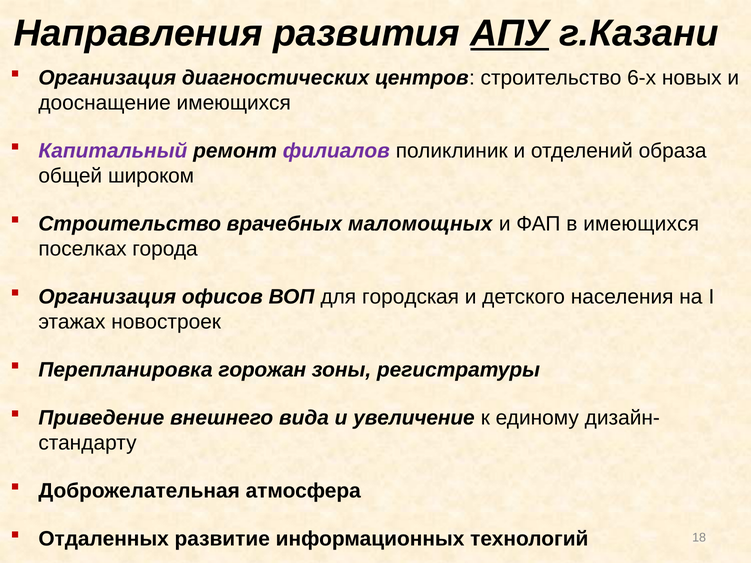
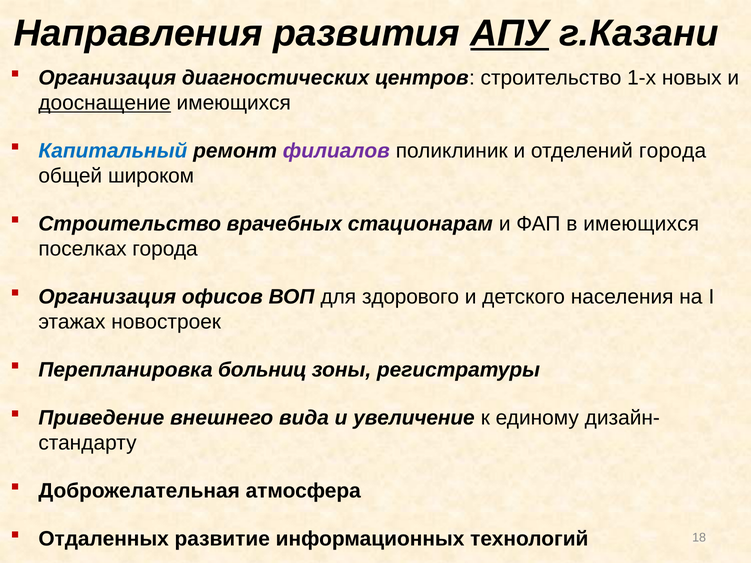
6-х: 6-х -> 1-х
дооснащение underline: none -> present
Капитальный colour: purple -> blue
отделений образа: образа -> города
маломощных: маломощных -> стационарам
городская: городская -> здорового
горожан: горожан -> больниц
